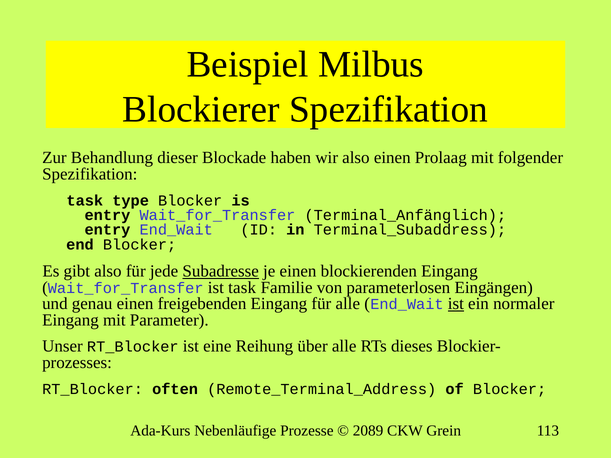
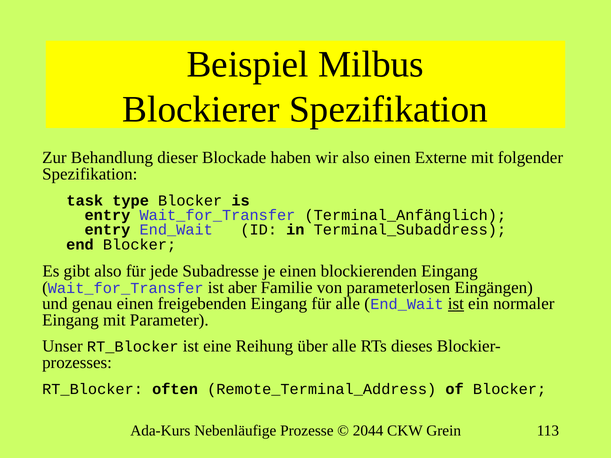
Prolaag: Prolaag -> Externe
Subadresse underline: present -> none
ist task: task -> aber
2089: 2089 -> 2044
